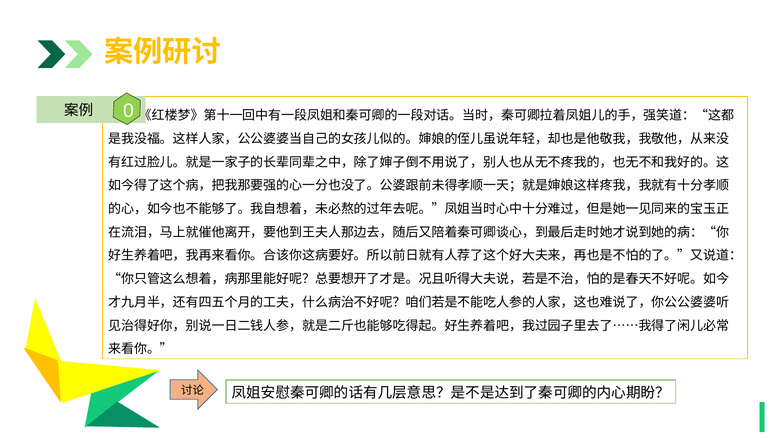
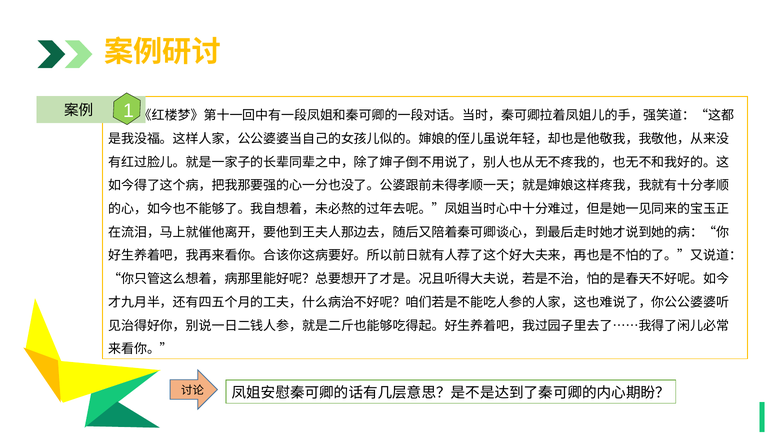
0 at (128, 111): 0 -> 1
